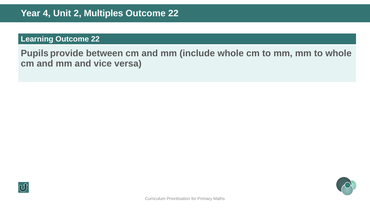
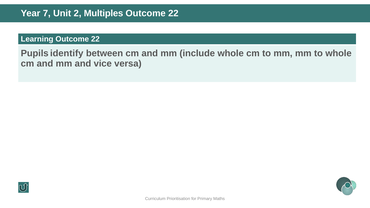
4: 4 -> 7
provide: provide -> identify
